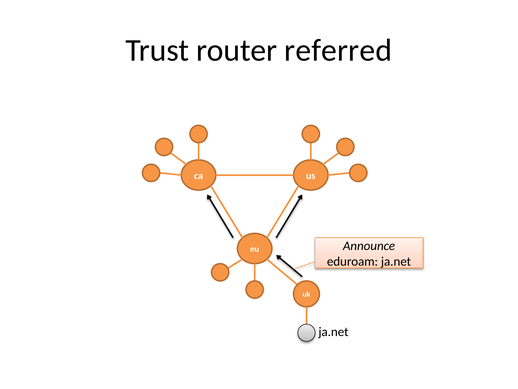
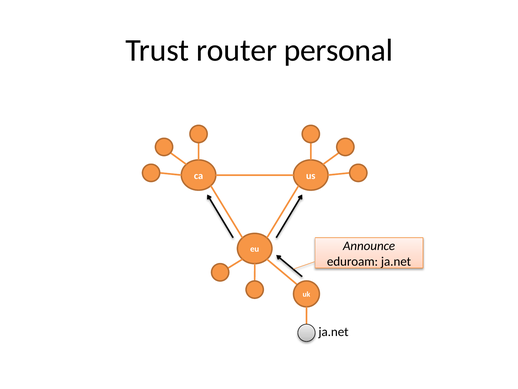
referred: referred -> personal
